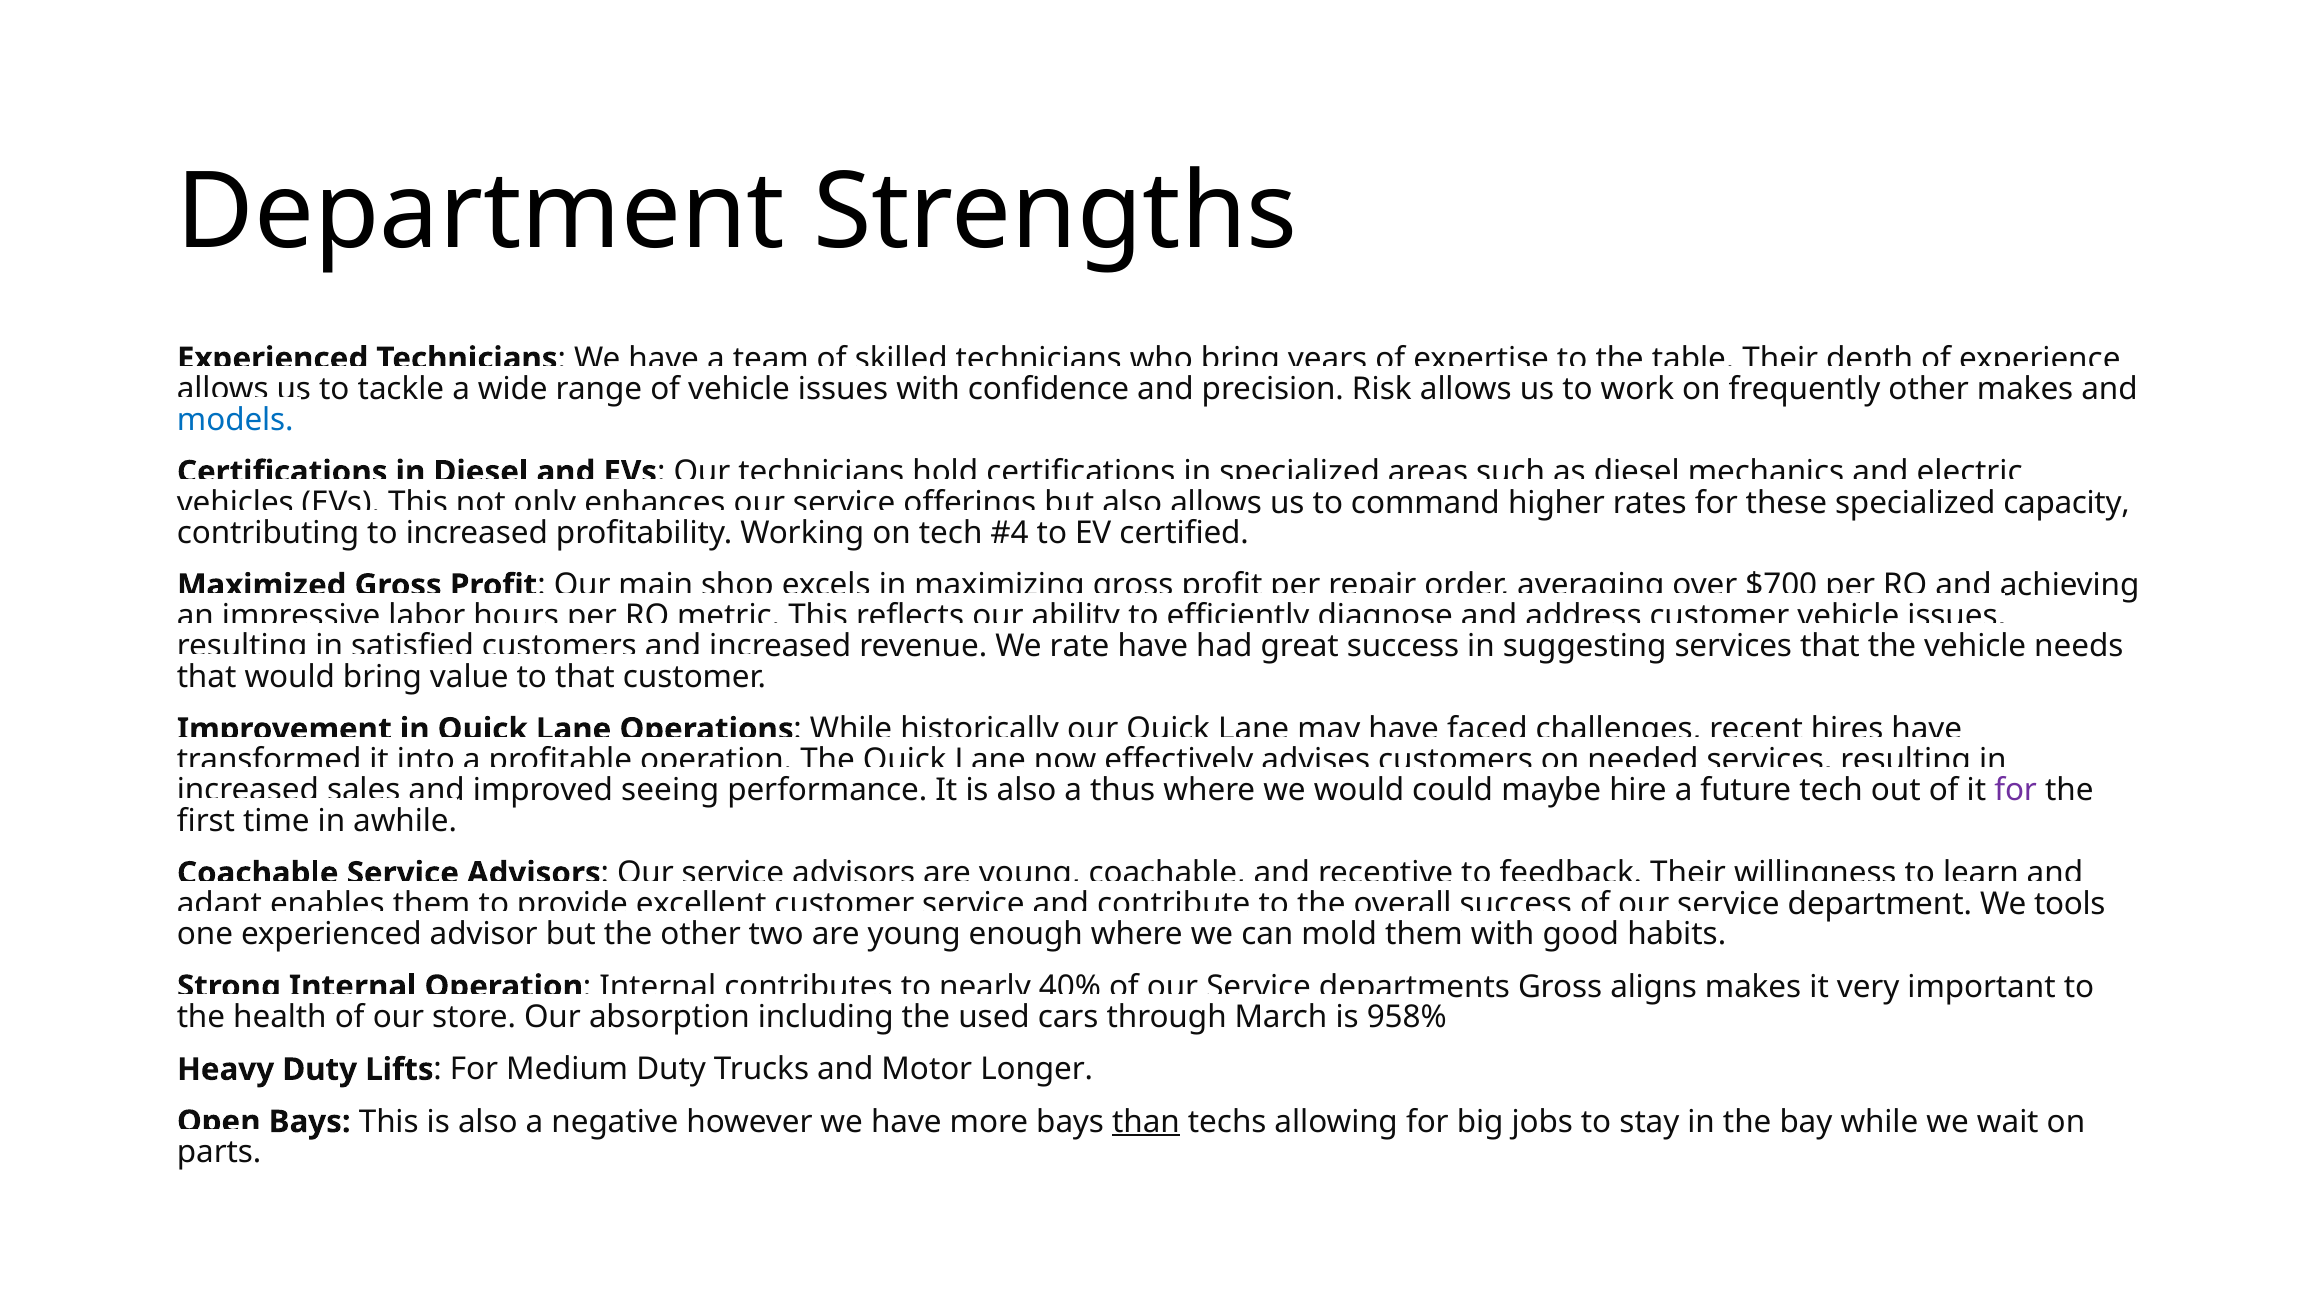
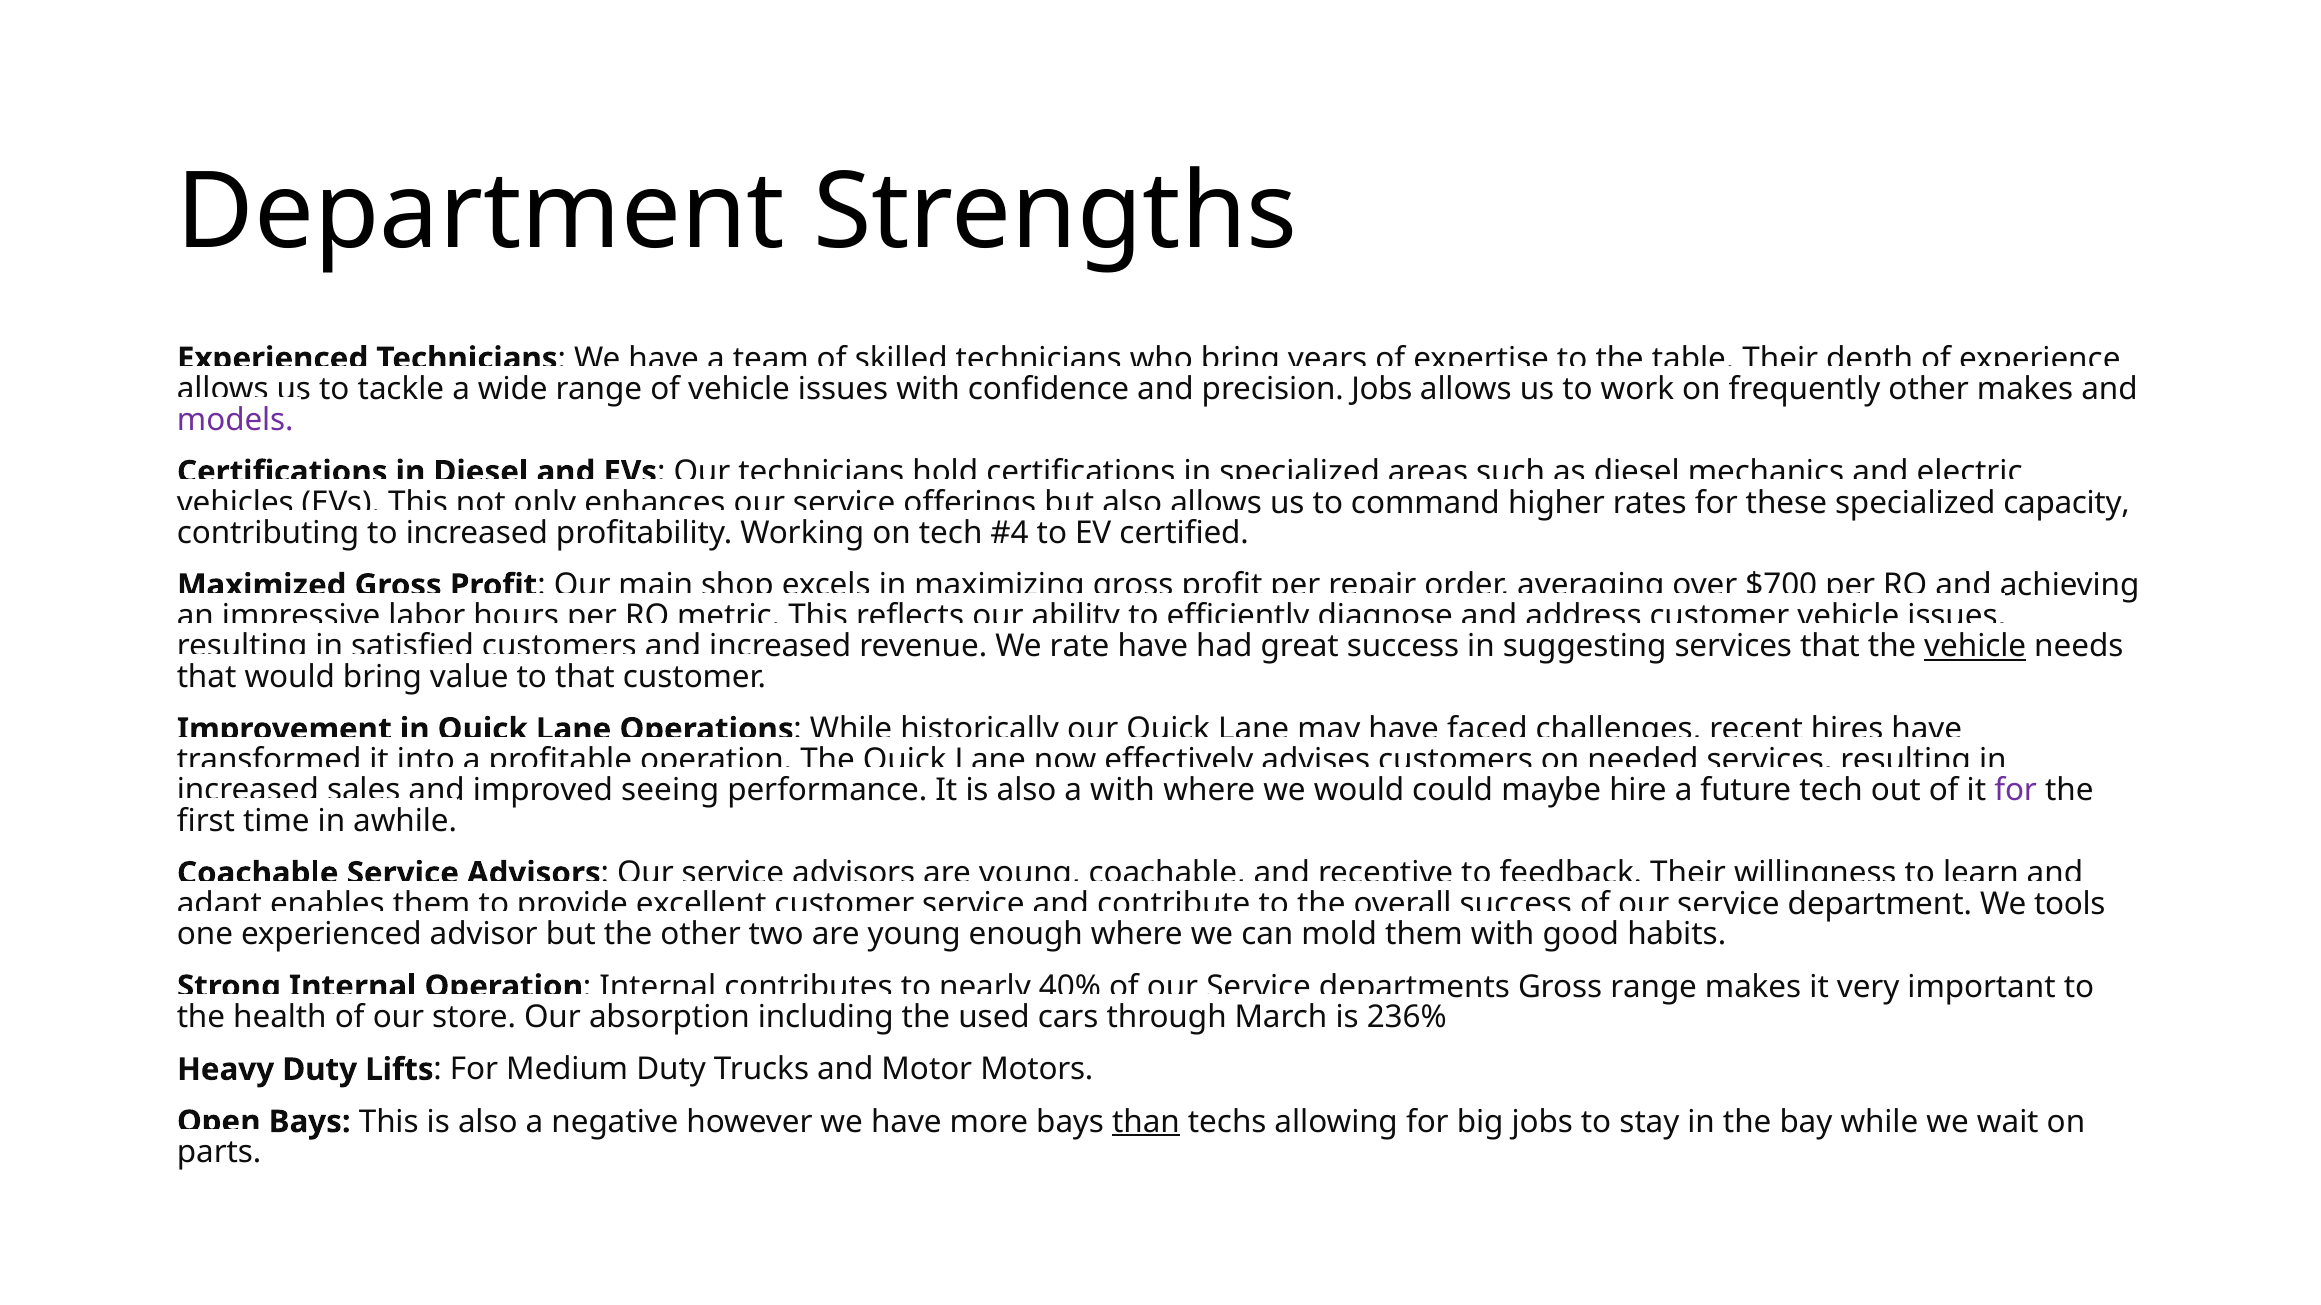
precision Risk: Risk -> Jobs
models colour: blue -> purple
vehicle at (1975, 647) underline: none -> present
a thus: thus -> with
Gross aligns: aligns -> range
958%: 958% -> 236%
Longer: Longer -> Motors
